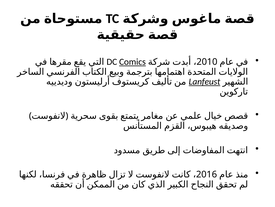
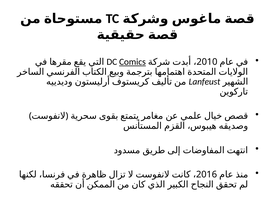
Lanfeust underline: present -> none
